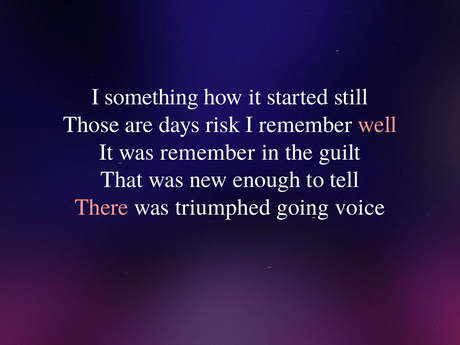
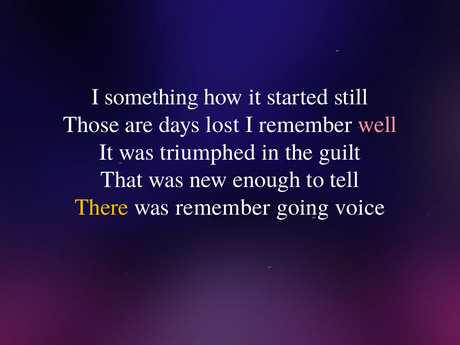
risk: risk -> lost
was remember: remember -> triumphed
There colour: pink -> yellow
was triumphed: triumphed -> remember
